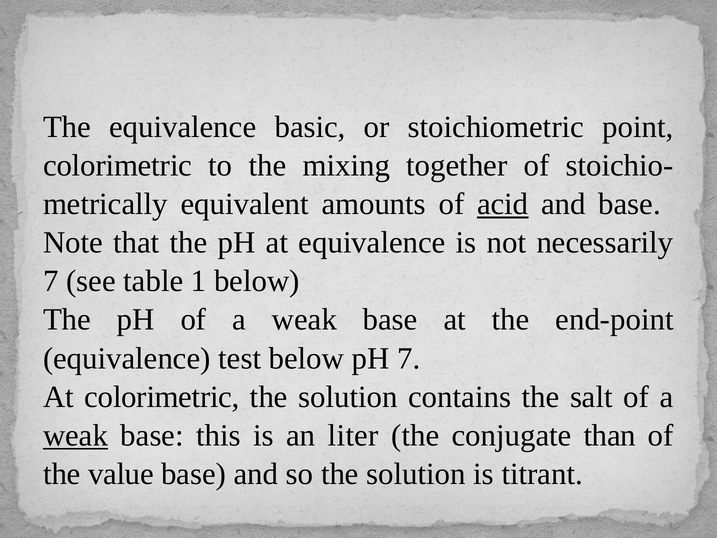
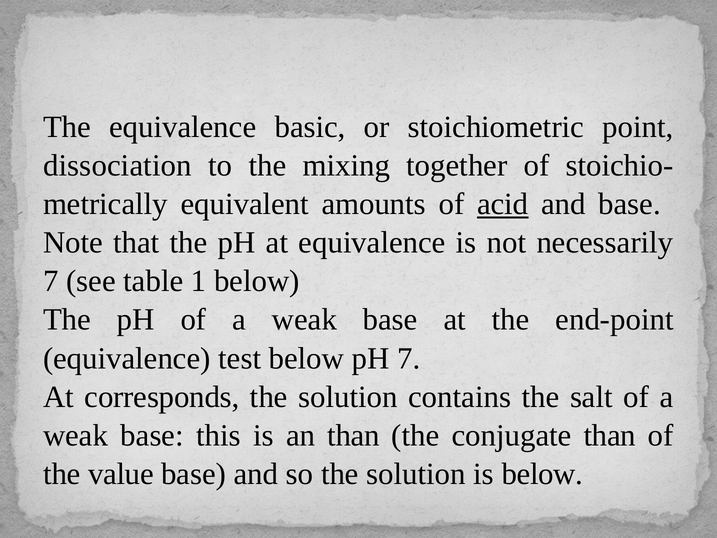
colorimetric at (118, 166): colorimetric -> dissociation
At colorimetric: colorimetric -> corresponds
weak at (76, 435) underline: present -> none
an liter: liter -> than
is titrant: titrant -> below
